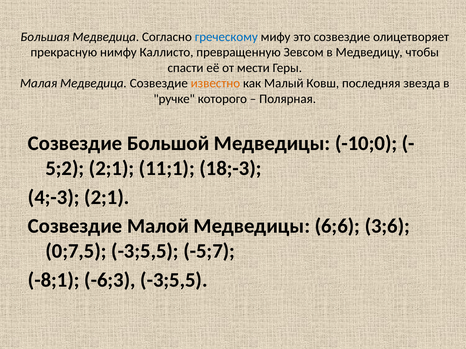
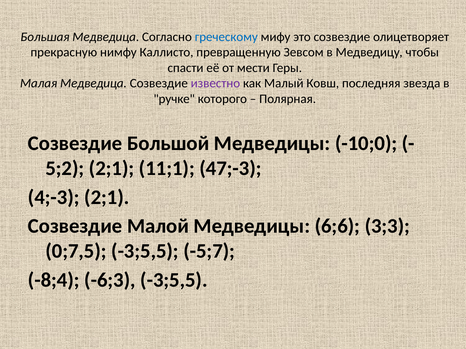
известно colour: orange -> purple
18;-3: 18;-3 -> 47;-3
3;6: 3;6 -> 3;3
-8;1: -8;1 -> -8;4
